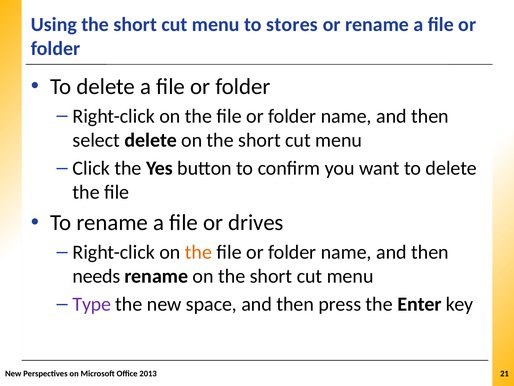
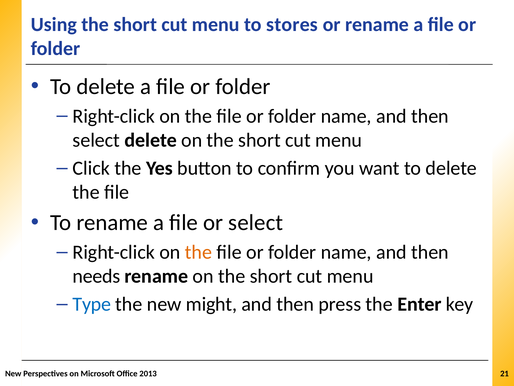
or drives: drives -> select
Type colour: purple -> blue
space: space -> might
